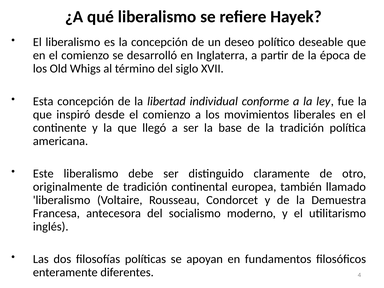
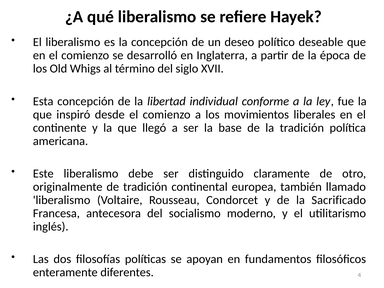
Demuestra: Demuestra -> Sacrificado
